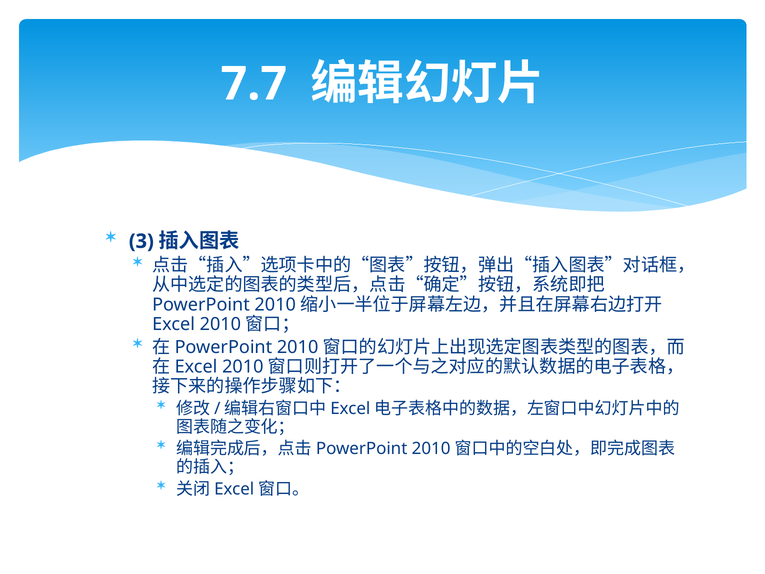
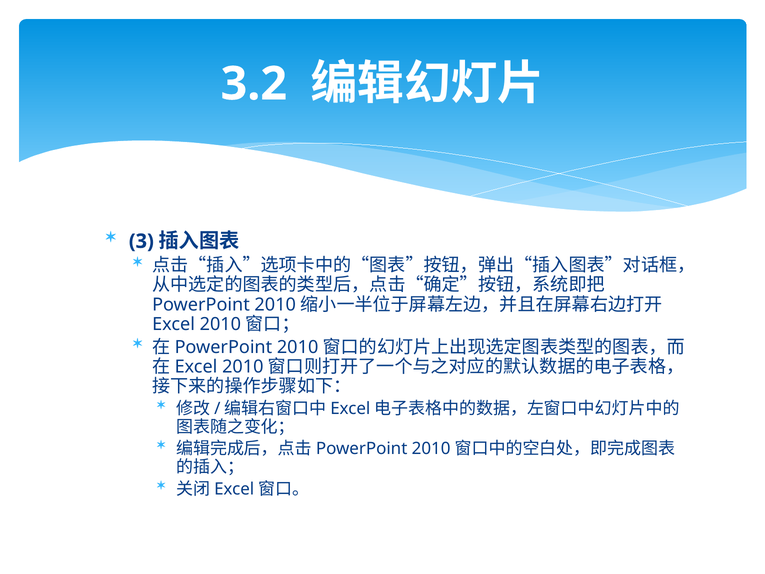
7.7: 7.7 -> 3.2
